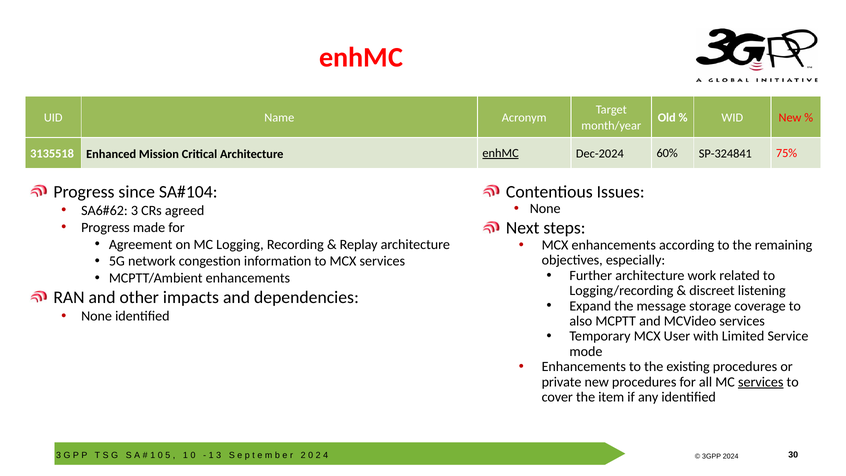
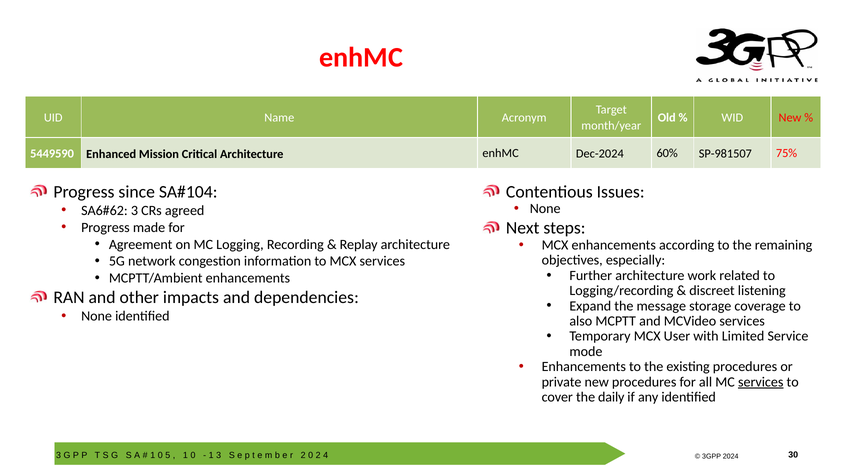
3135518: 3135518 -> 5449590
enhMC at (501, 153) underline: present -> none
SP-324841: SP-324841 -> SP-981507
item: item -> daily
